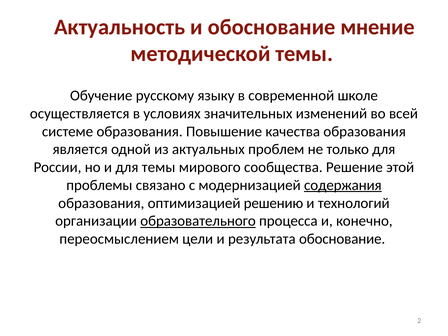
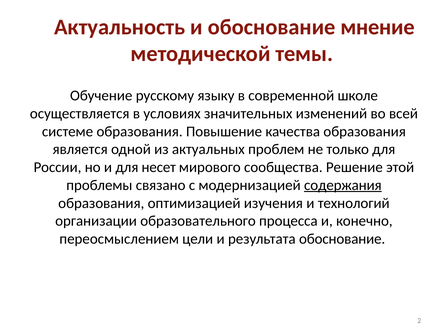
для темы: темы -> несет
решению: решению -> изучения
образовательного underline: present -> none
